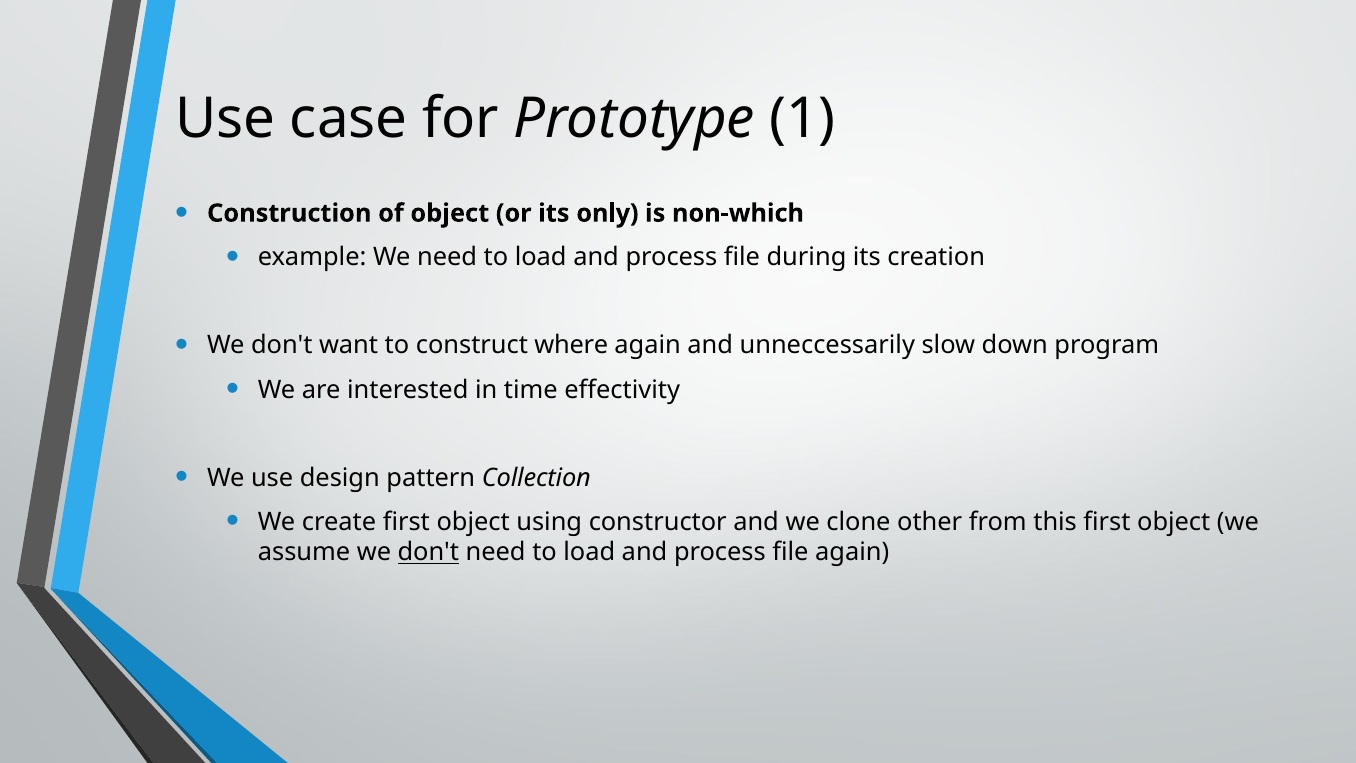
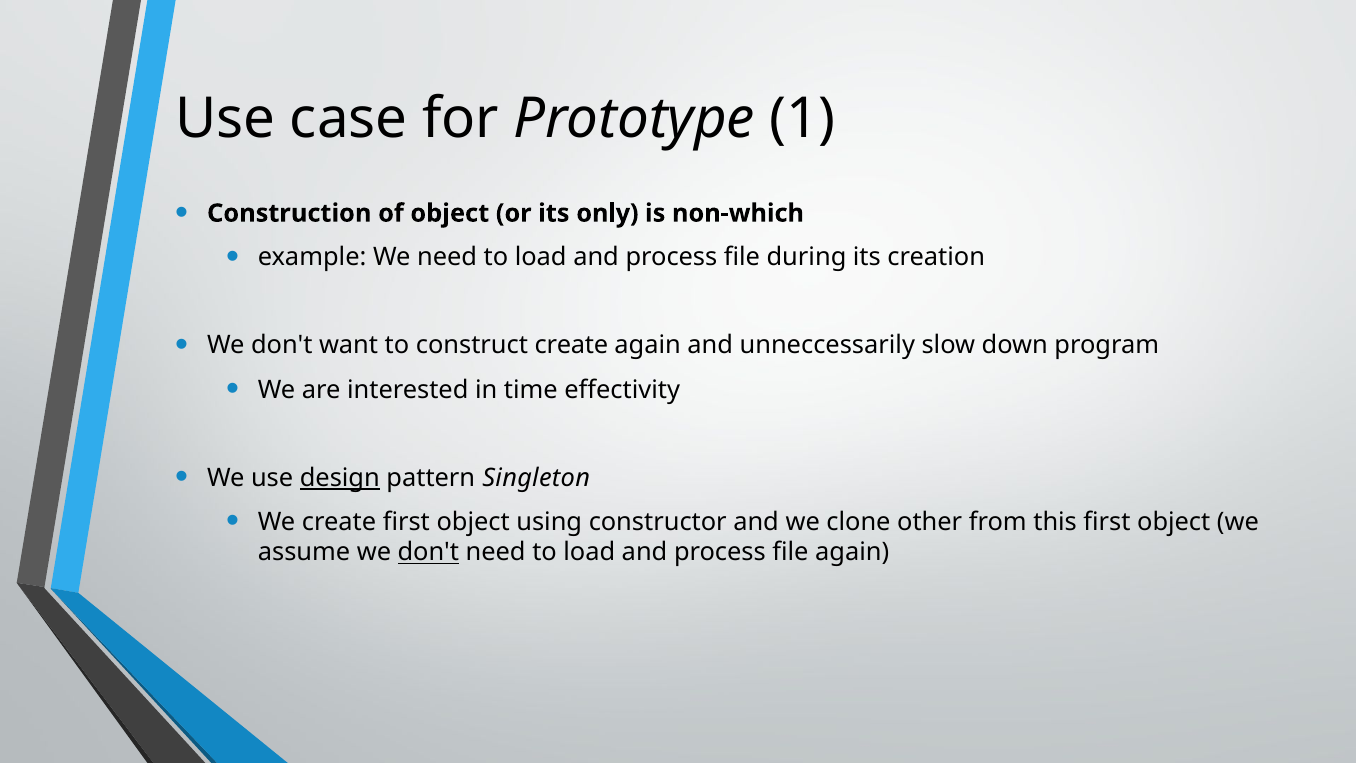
construct where: where -> create
design underline: none -> present
Collection: Collection -> Singleton
